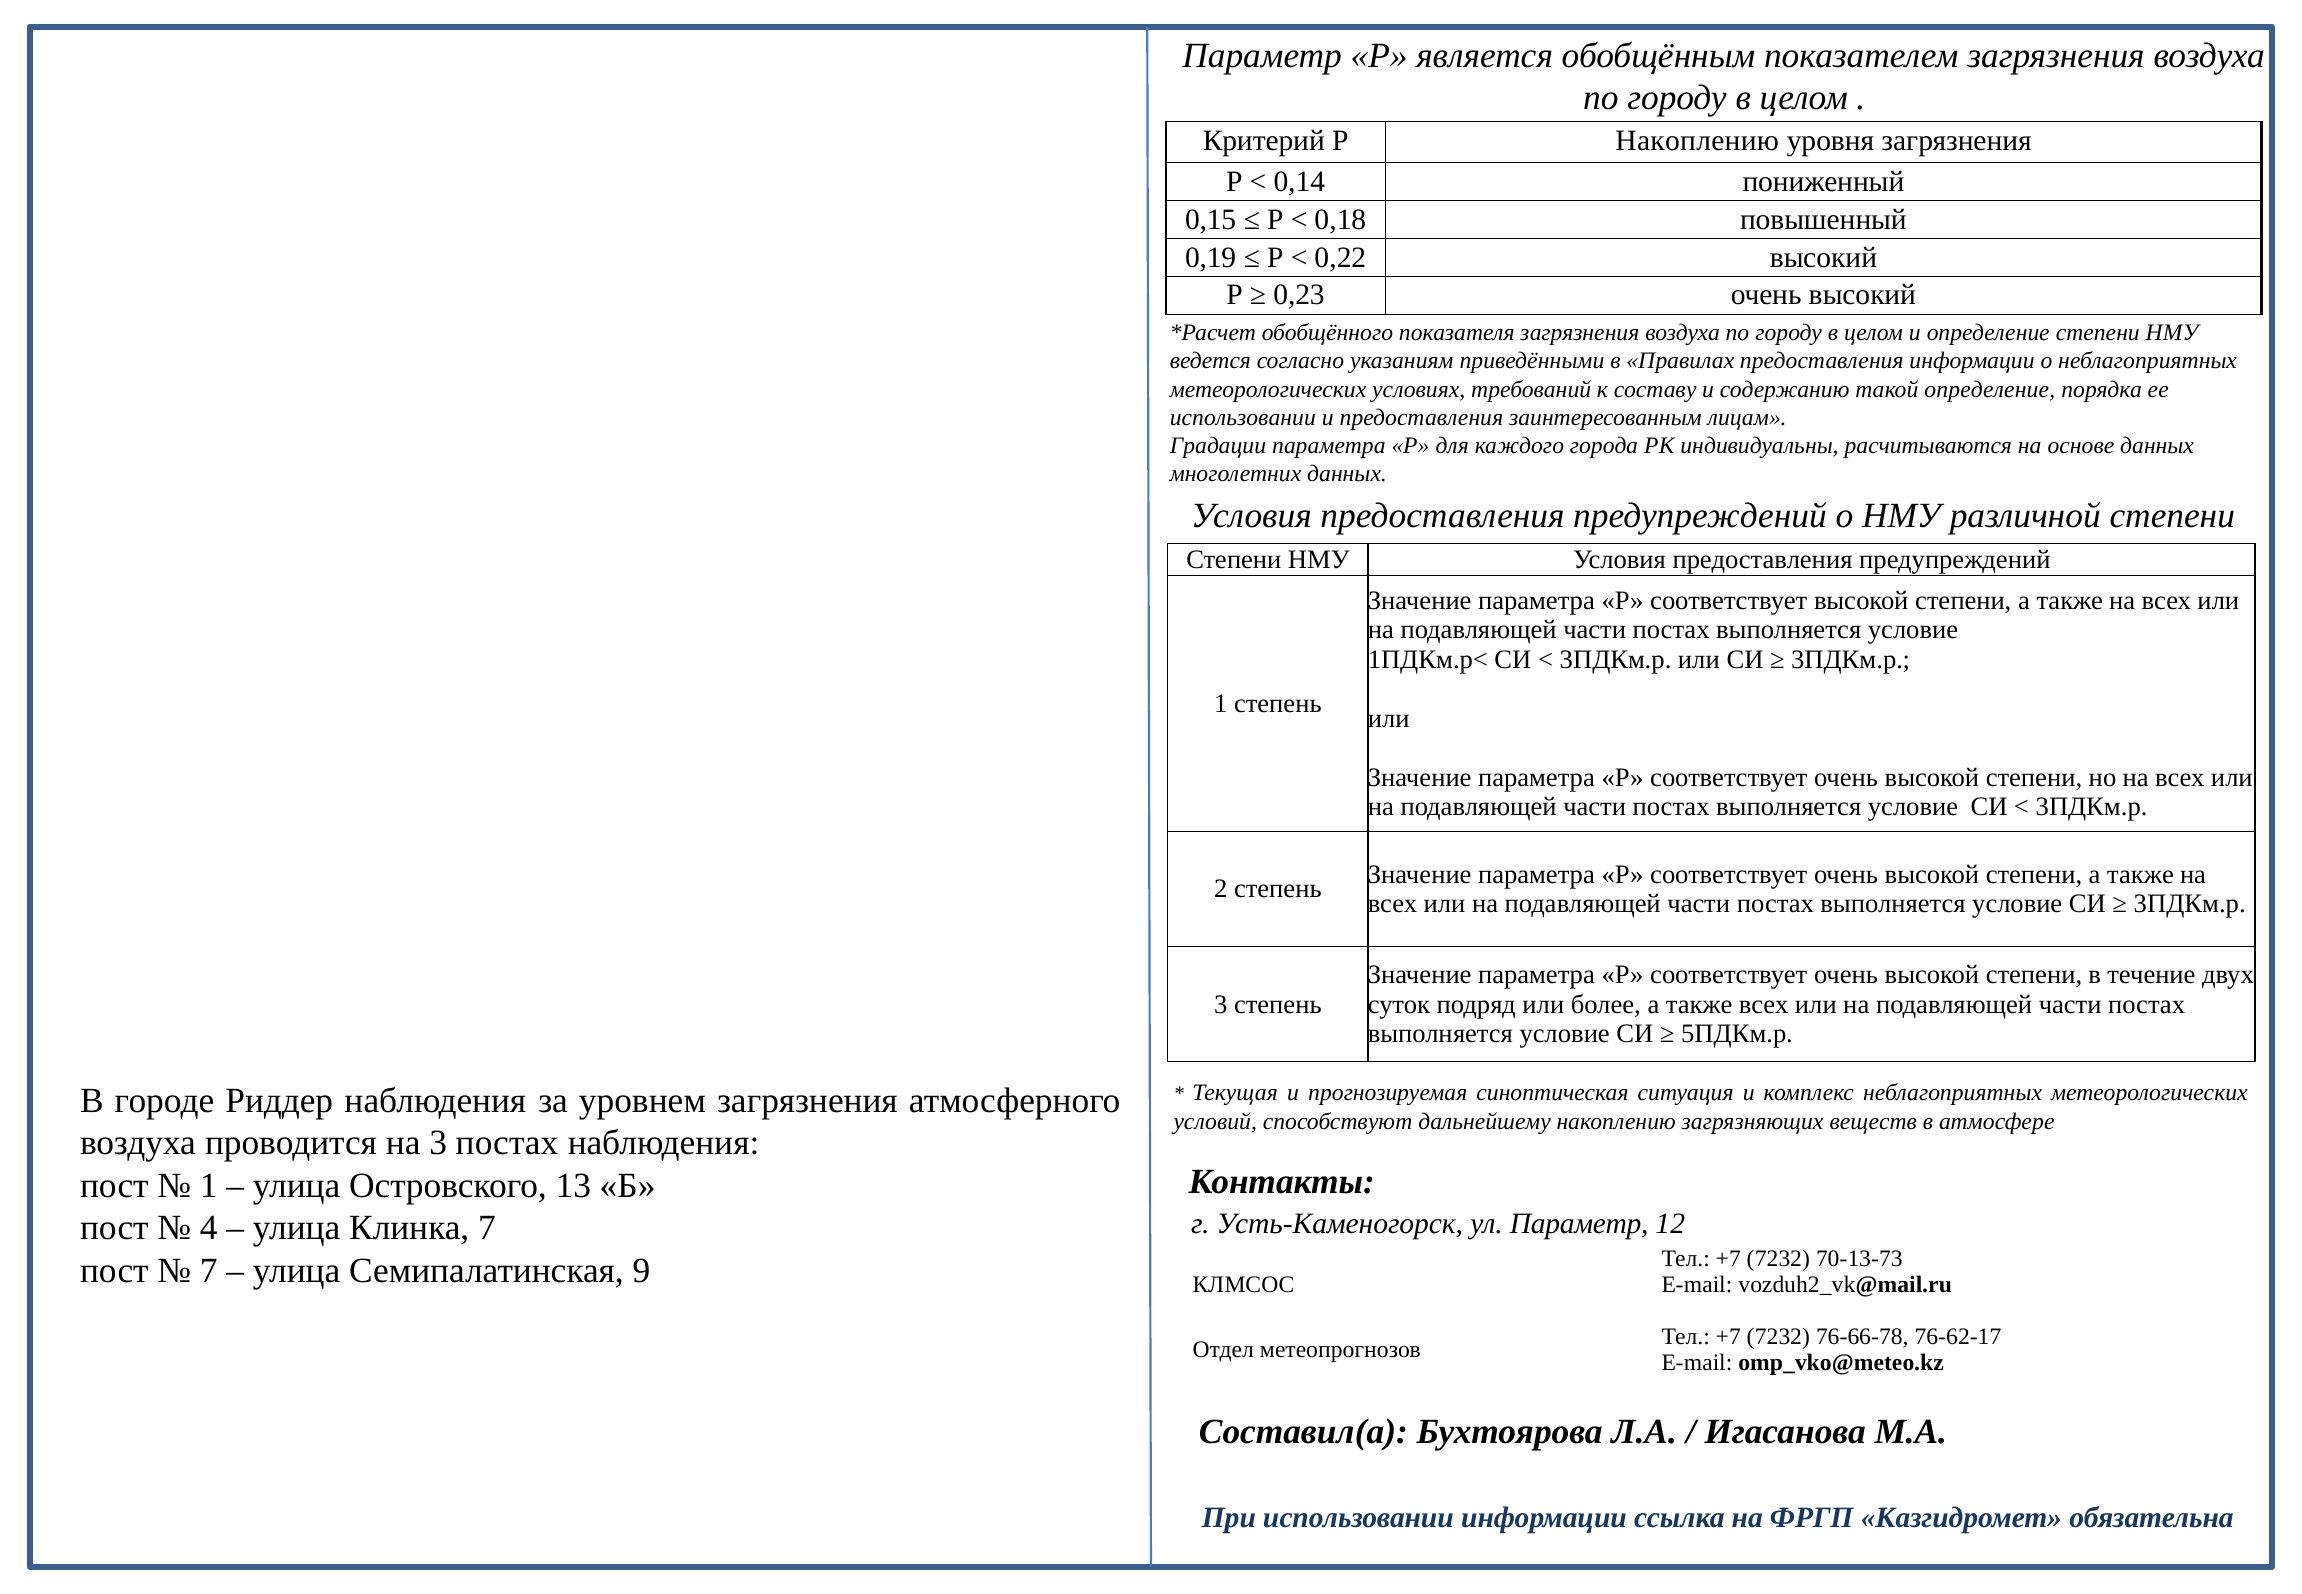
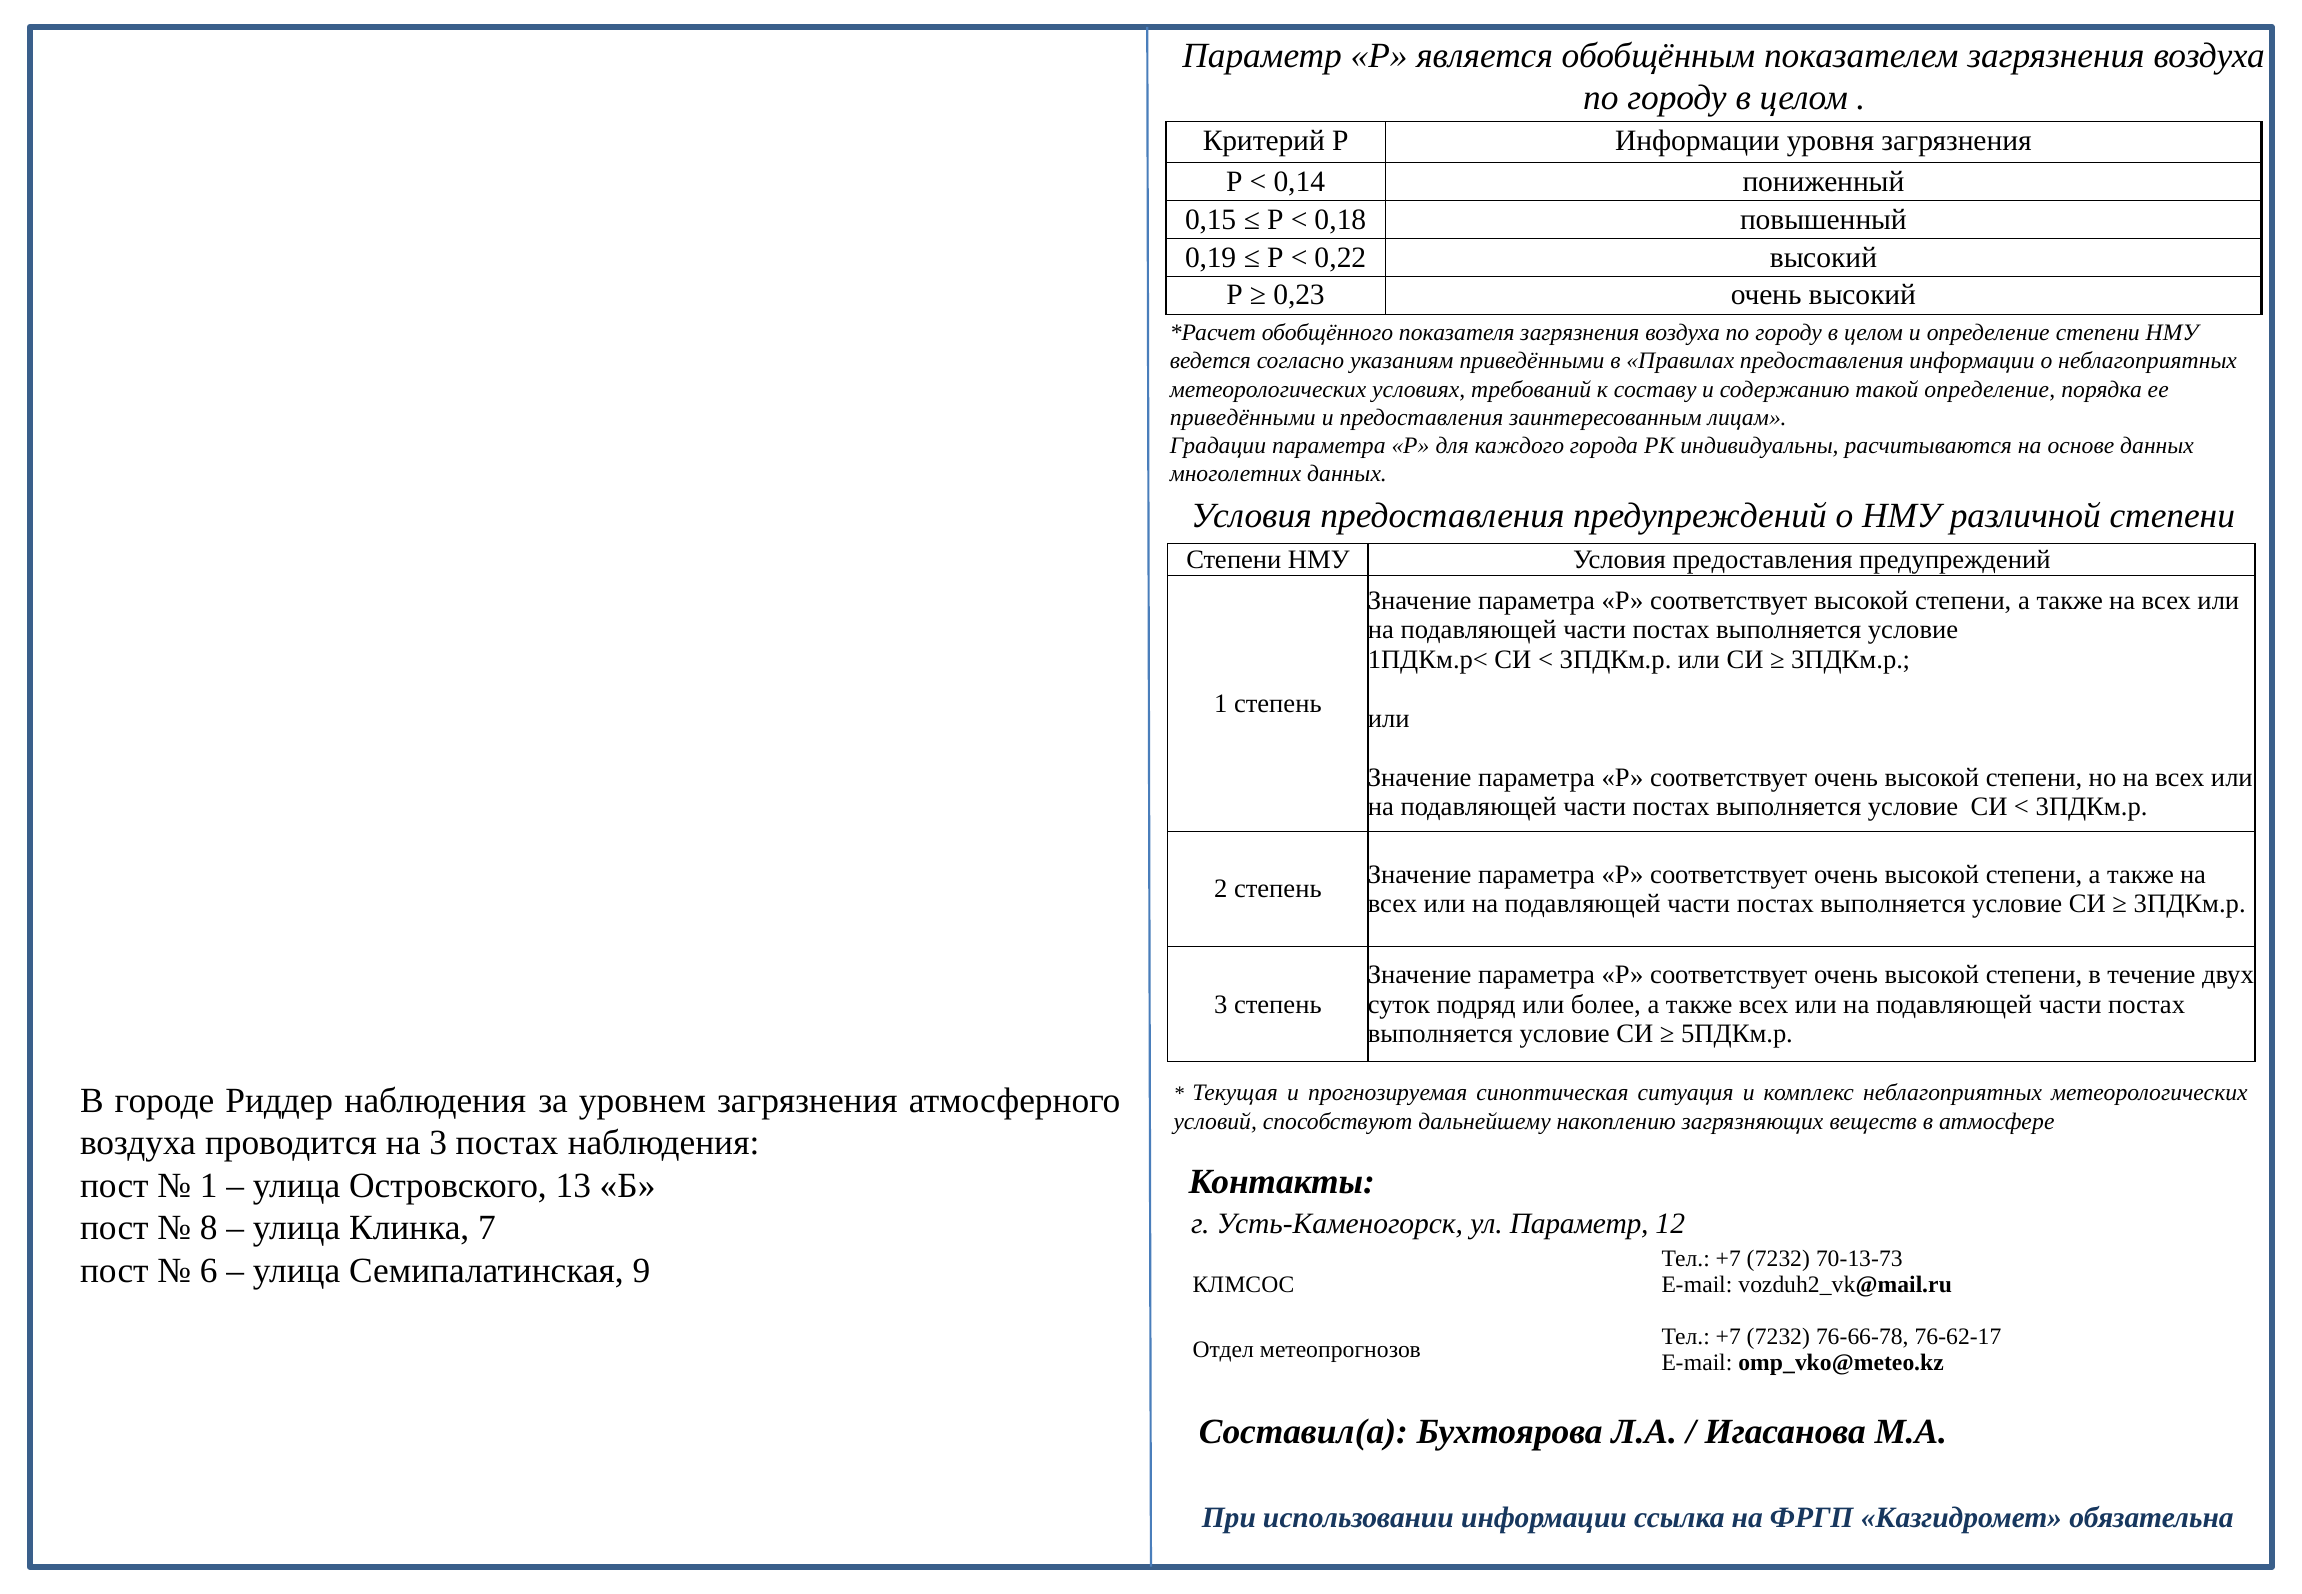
Р Накоплению: Накоплению -> Информации
использовании at (1243, 418): использовании -> приведёнными
4: 4 -> 8
7 at (209, 1270): 7 -> 6
